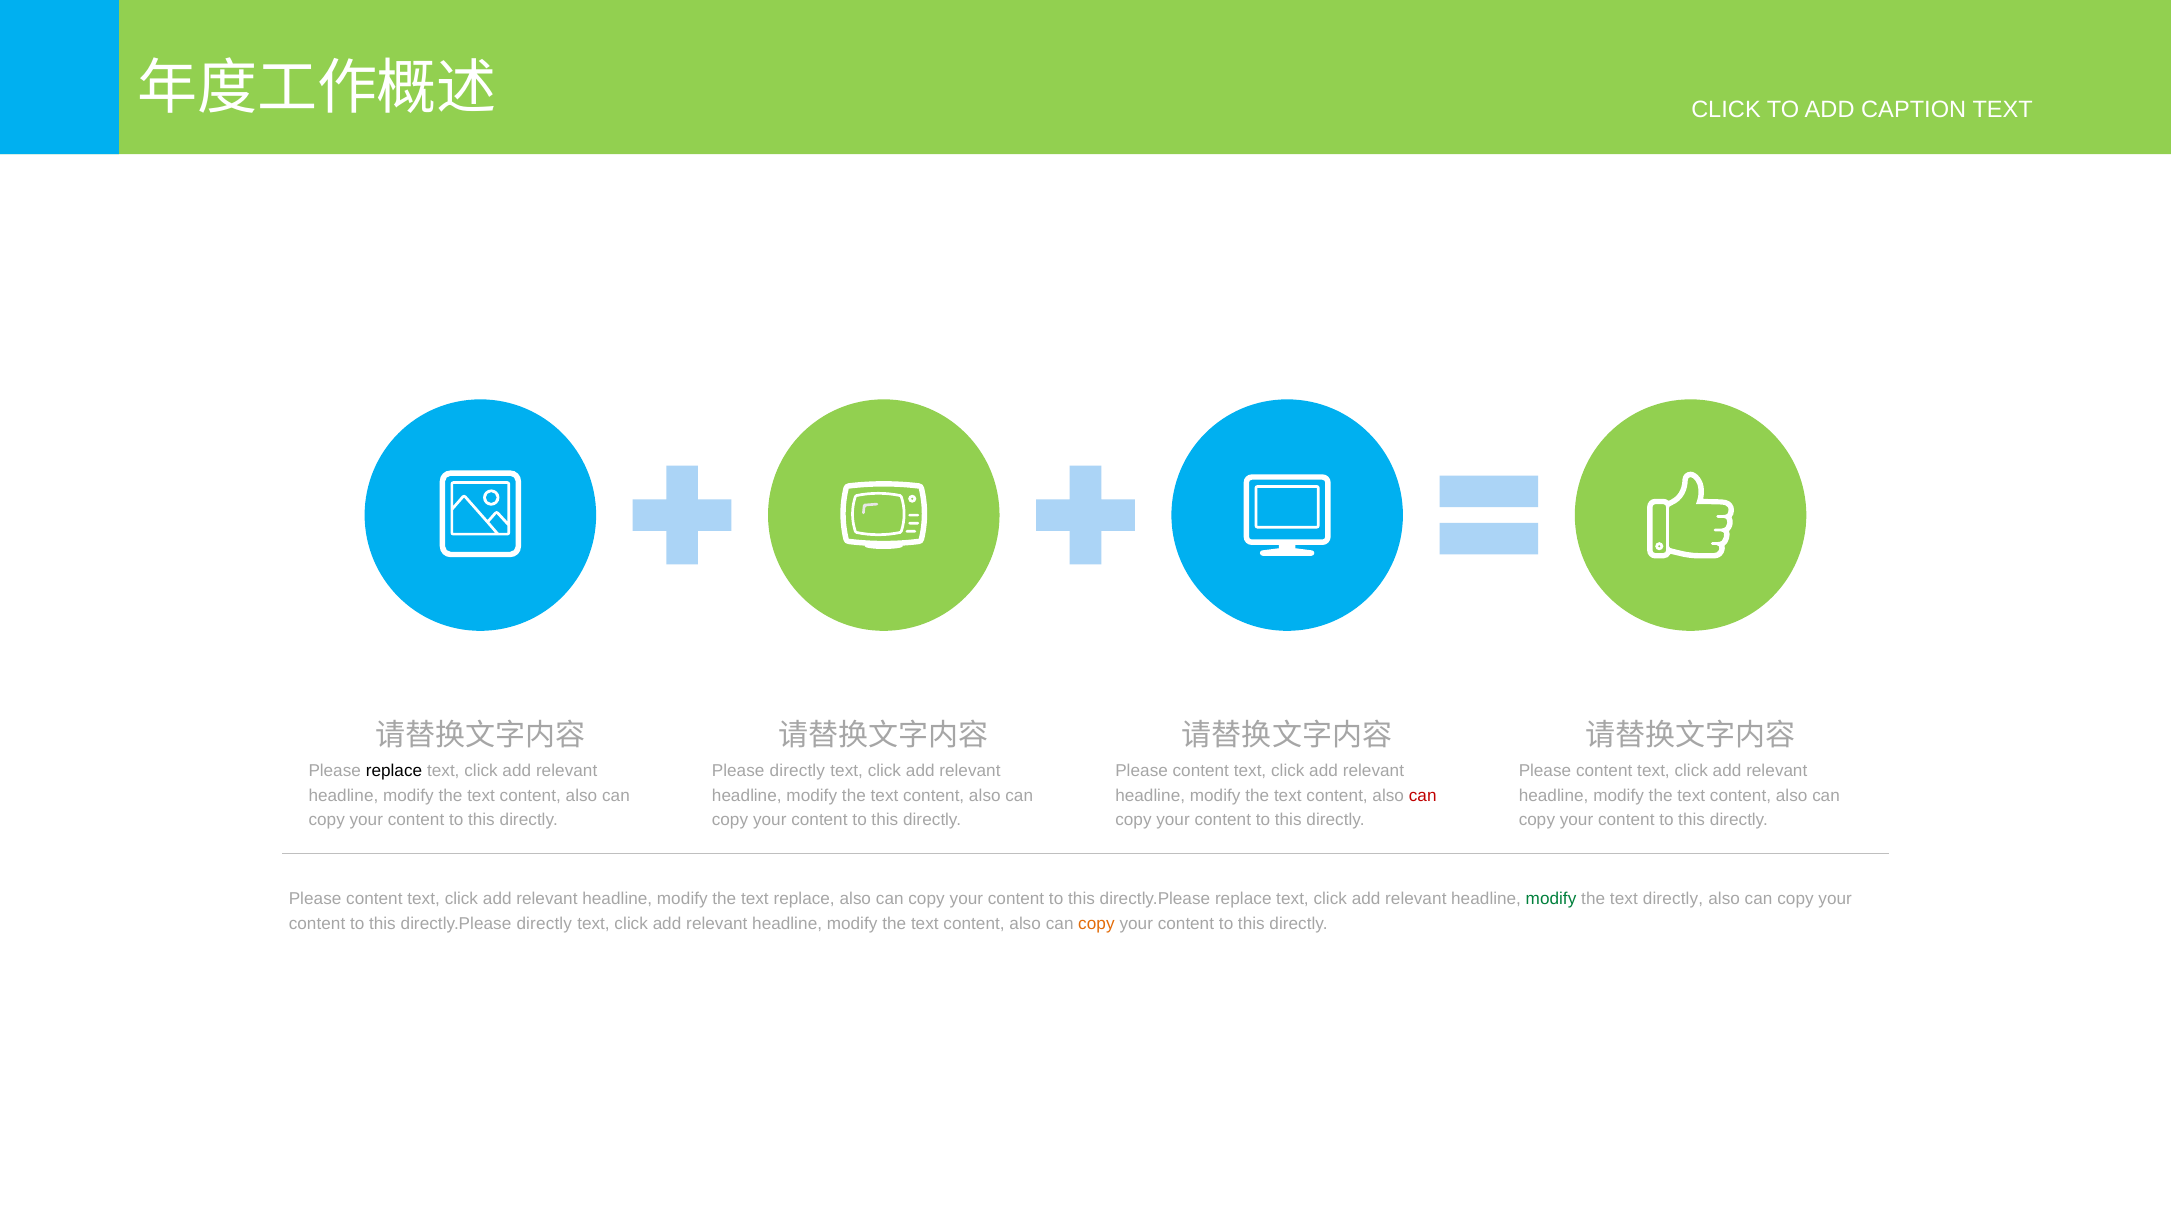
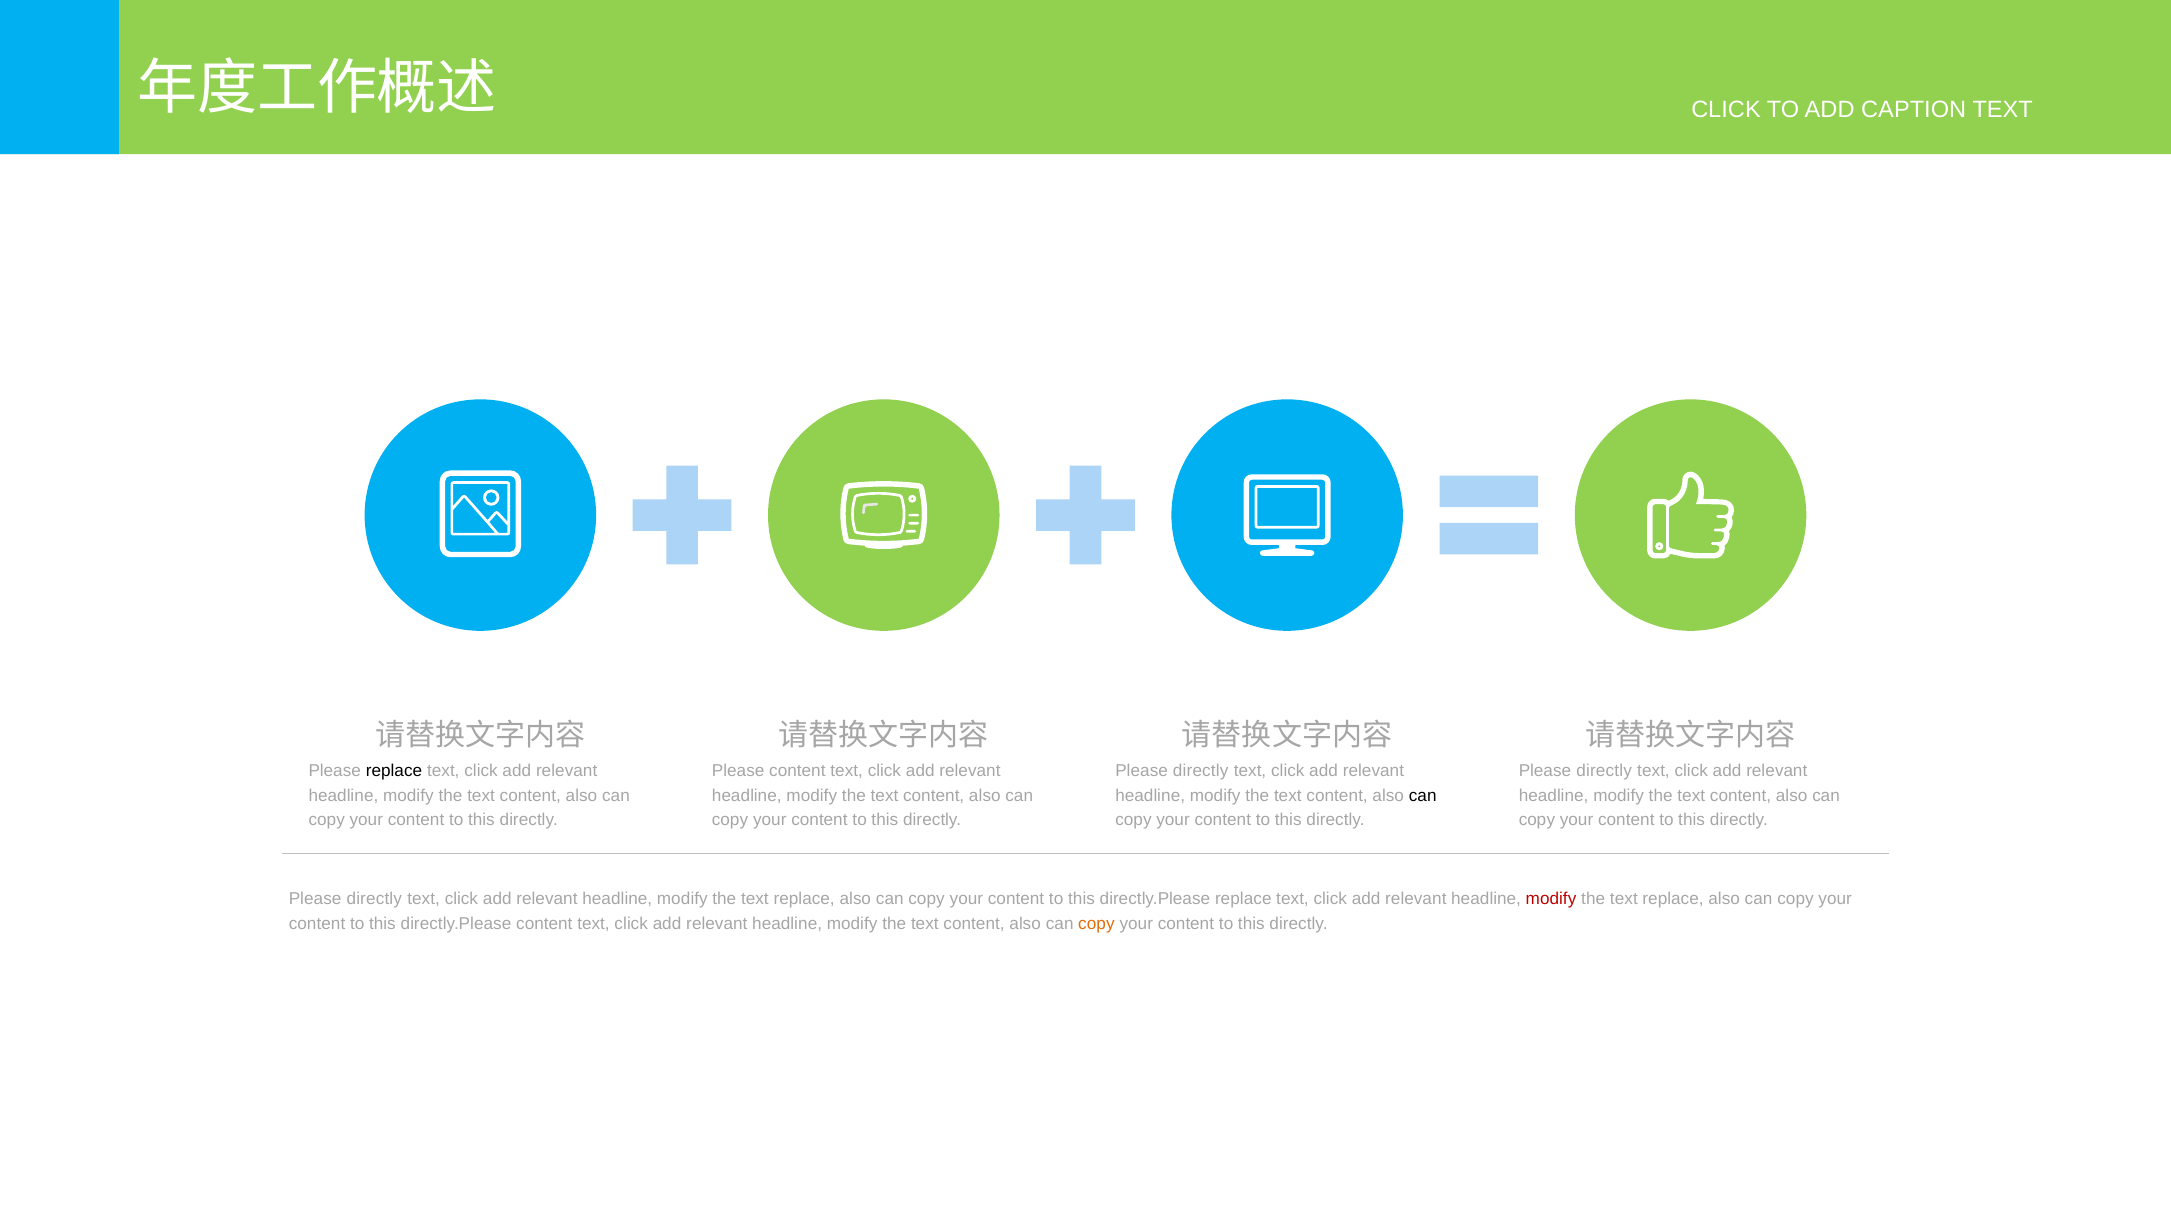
Please directly: directly -> content
content at (1201, 771): content -> directly
content at (1604, 771): content -> directly
can at (1423, 795) colour: red -> black
content at (374, 899): content -> directly
modify at (1551, 899) colour: green -> red
directly at (1673, 899): directly -> replace
directly.Please directly: directly -> content
